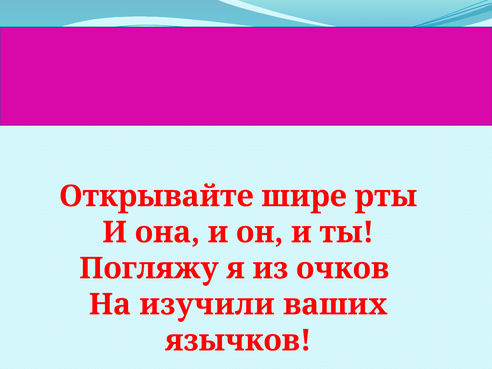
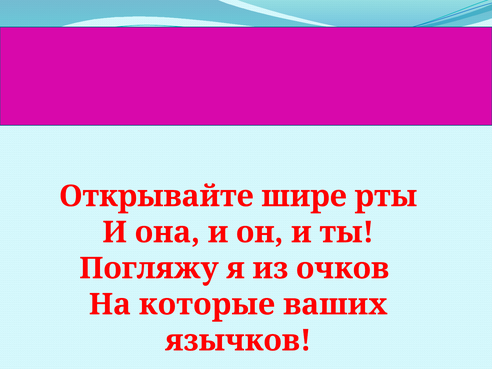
изучили: изучили -> которые
